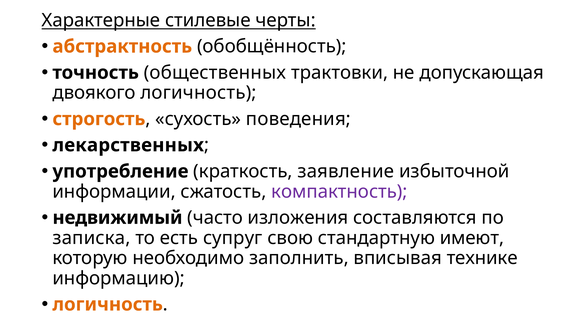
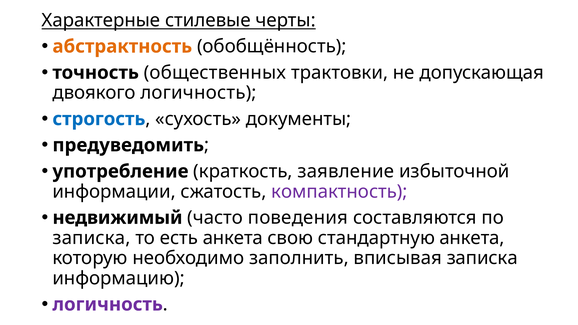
строгость colour: orange -> blue
поведения: поведения -> документы
лекарственных: лекарственных -> предуведомить
изложения: изложения -> поведения
есть супруг: супруг -> анкета
стандартную имеют: имеют -> анкета
вписывая технике: технике -> записка
логичность at (108, 305) colour: orange -> purple
